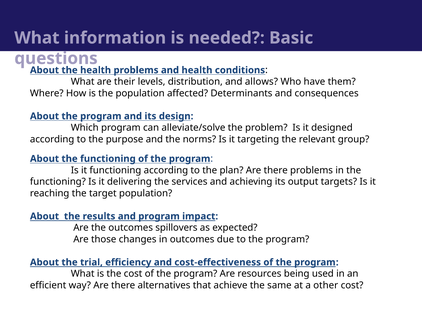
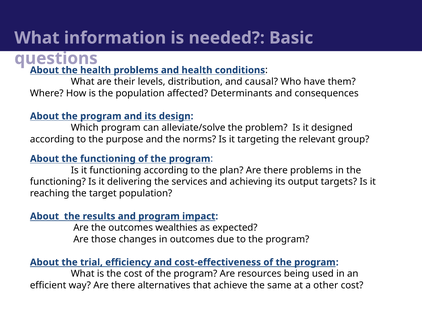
allows: allows -> causal
spillovers: spillovers -> wealthies
